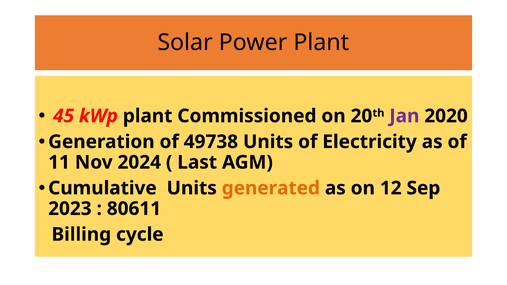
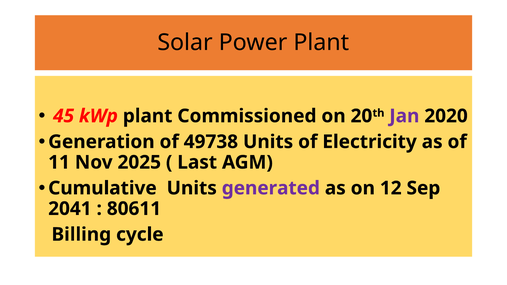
2024: 2024 -> 2025
generated colour: orange -> purple
2023: 2023 -> 2041
